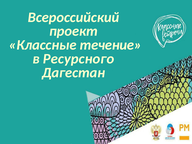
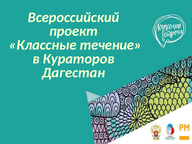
Ресурсного: Ресурсного -> Кураторов
